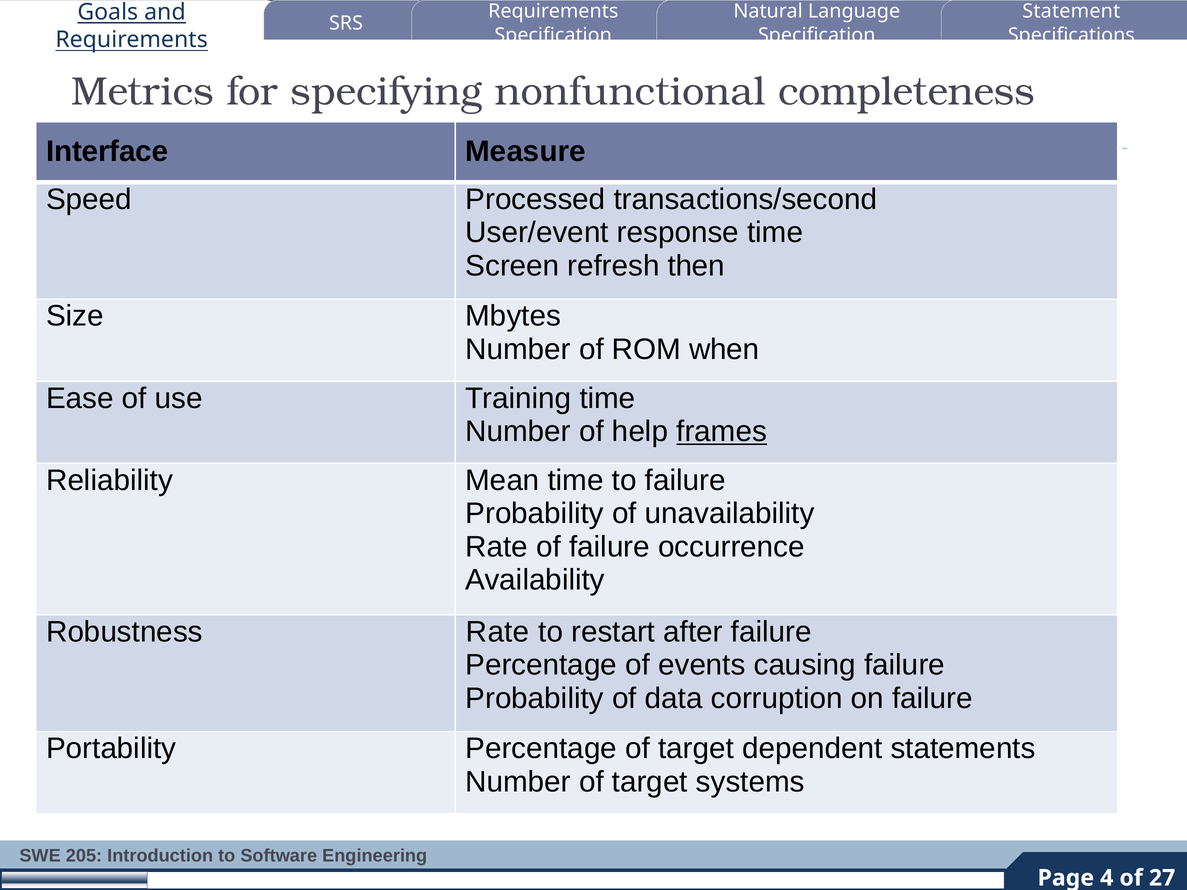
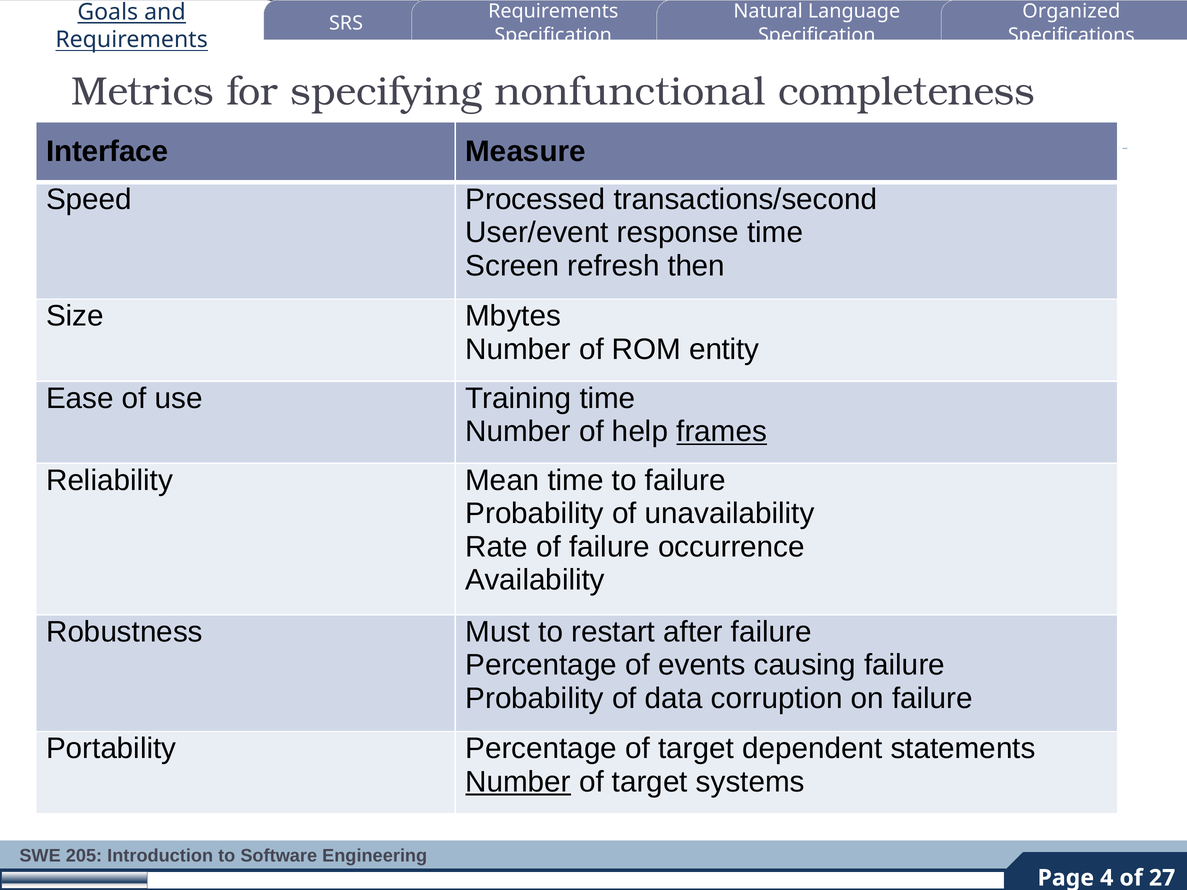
Statement: Statement -> Organized
when: when -> entity
Robustness Rate: Rate -> Must
Number at (518, 782) underline: none -> present
